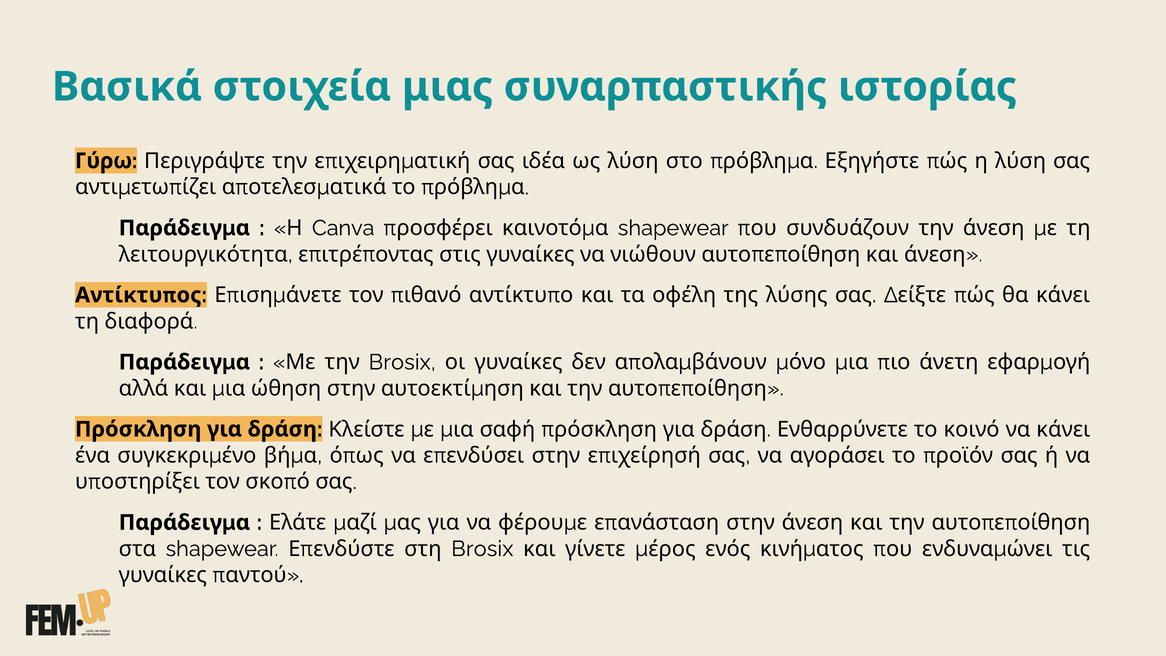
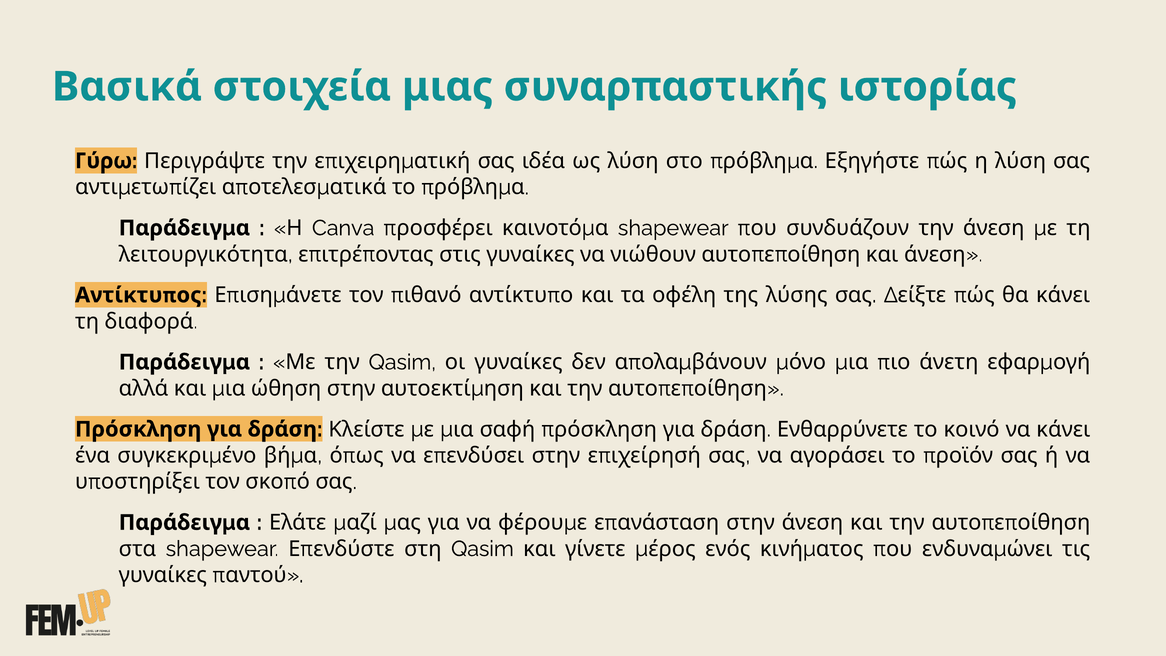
Brosix at (402, 362): Brosix -> Qasim
Brosix at (482, 549): Brosix -> Qasim
